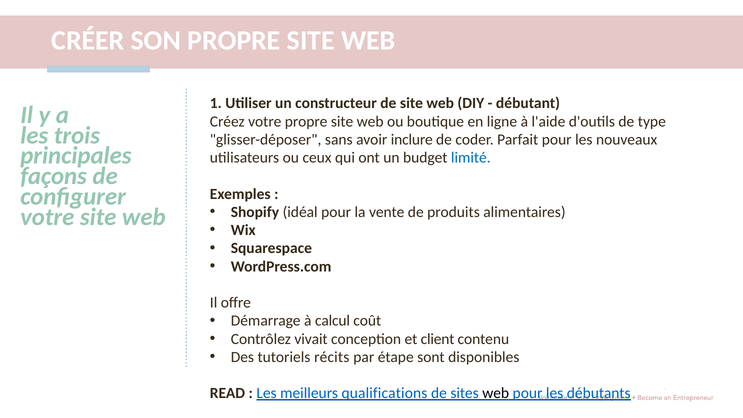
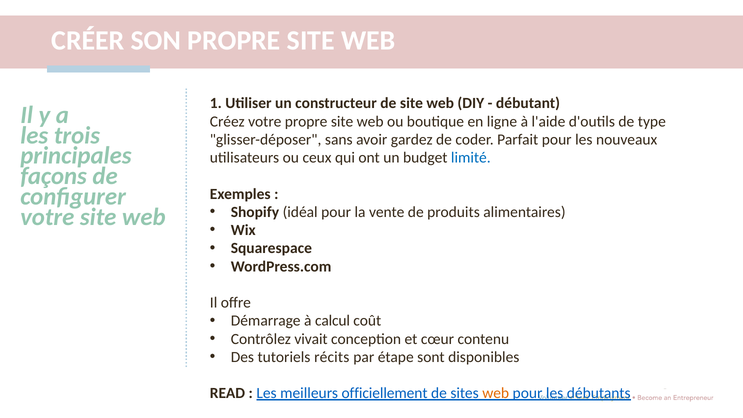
inclure: inclure -> gardez
client: client -> cœur
qualifications: qualifications -> officiellement
web at (496, 393) colour: black -> orange
